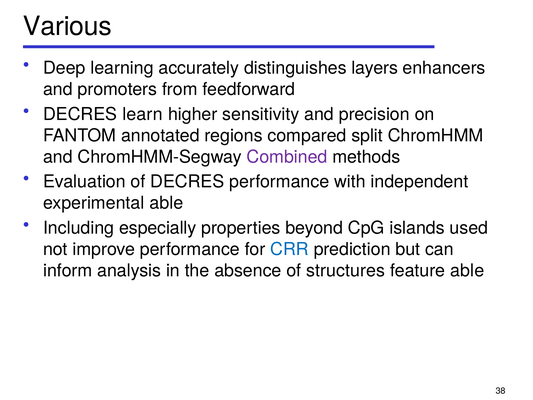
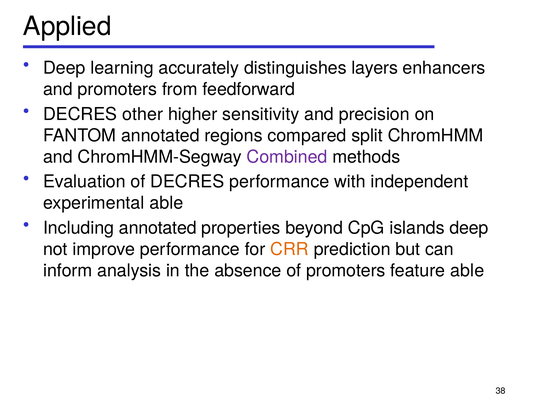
Various: Various -> Applied
learn: learn -> other
Including especially: especially -> annotated
islands used: used -> deep
CRR colour: blue -> orange
of structures: structures -> promoters
